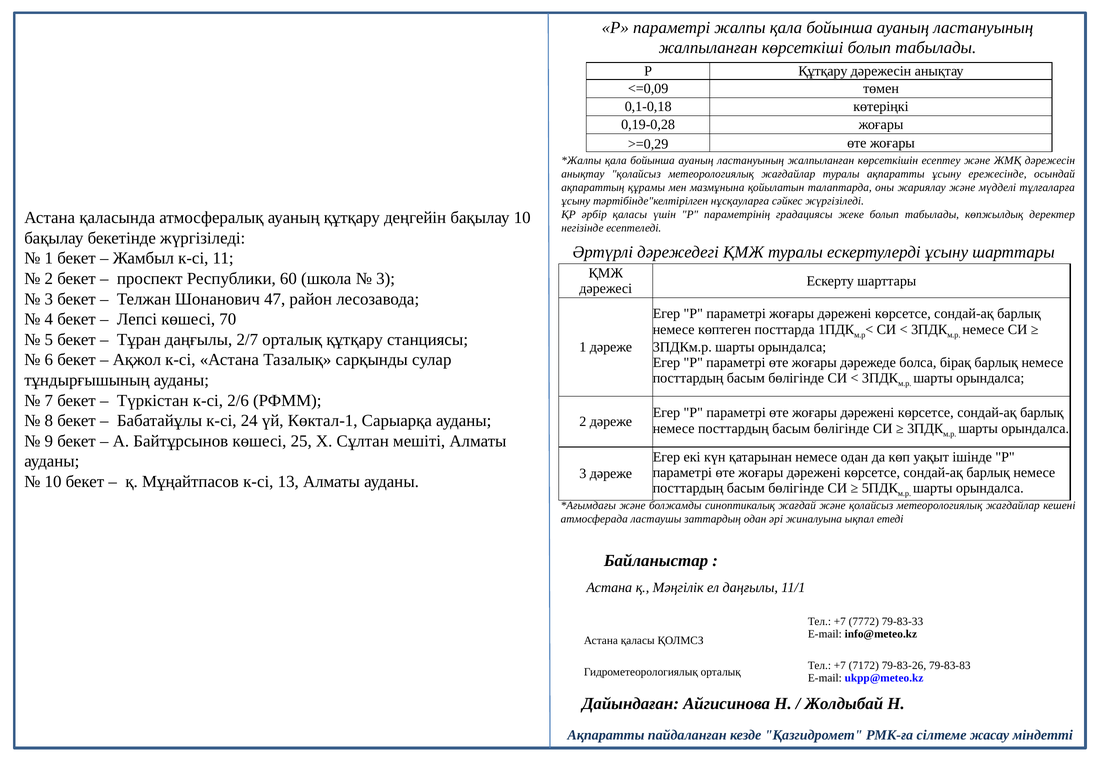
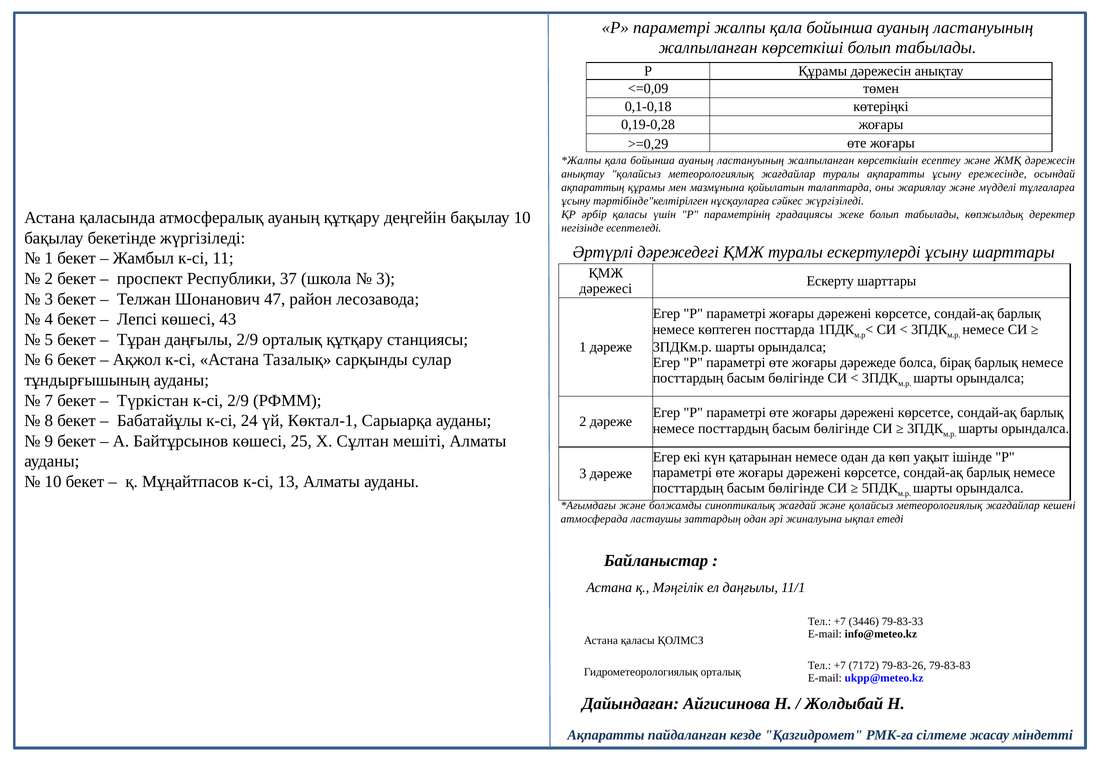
Р Құтқару: Құтқару -> Құрамы
60: 60 -> 37
70: 70 -> 43
даңғылы 2/7: 2/7 -> 2/9
к-сі 2/6: 2/6 -> 2/9
7772: 7772 -> 3446
